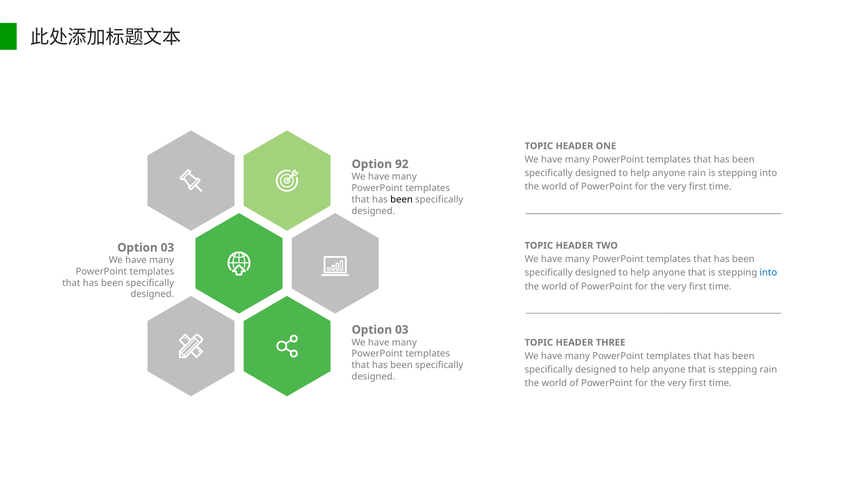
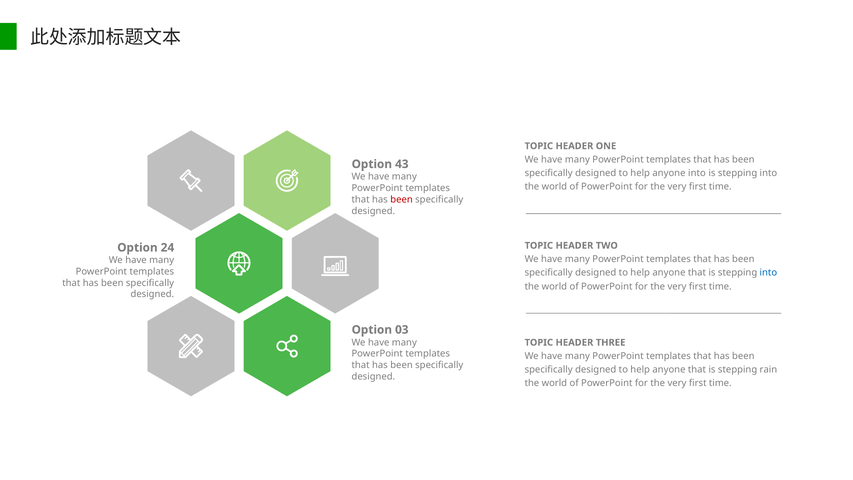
92: 92 -> 43
anyone rain: rain -> into
been at (402, 199) colour: black -> red
03 at (167, 247): 03 -> 24
